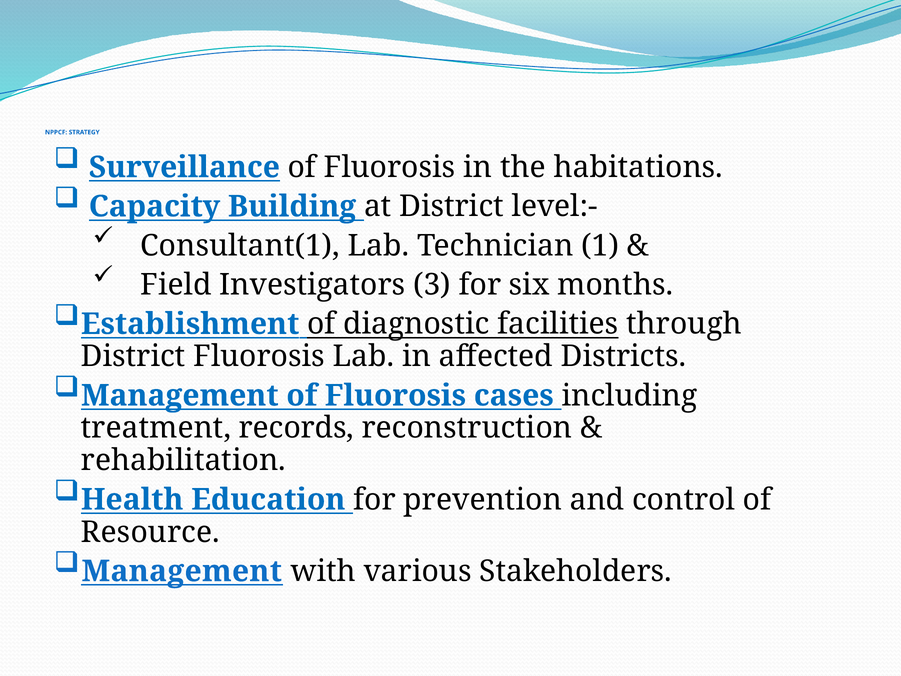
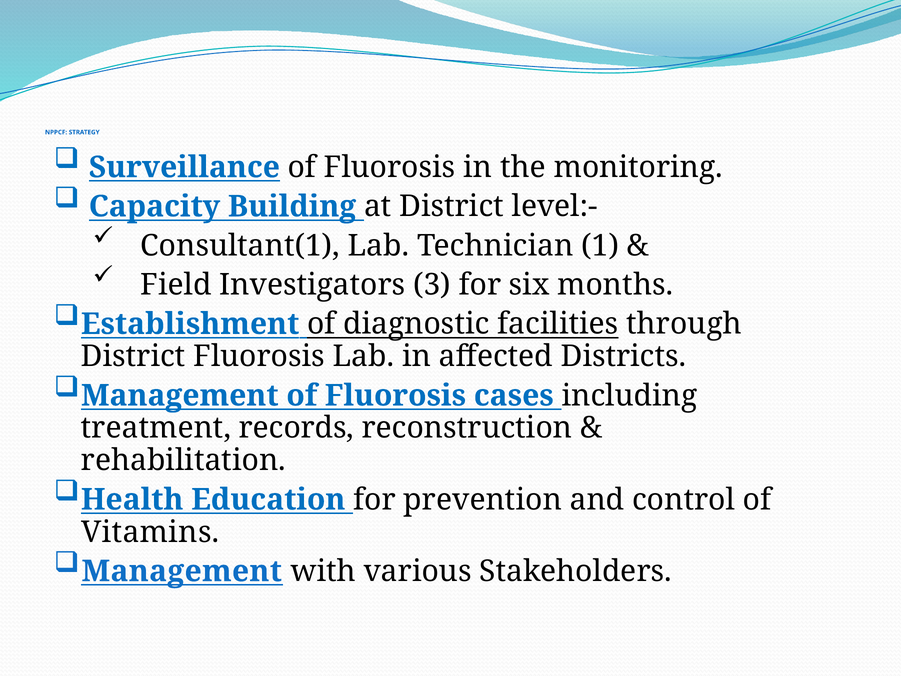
habitations: habitations -> monitoring
Resource: Resource -> Vitamins
